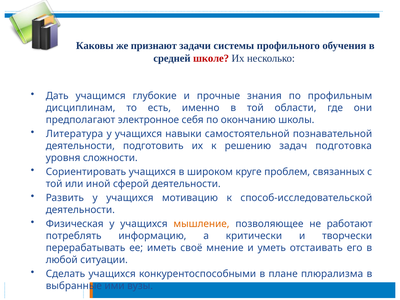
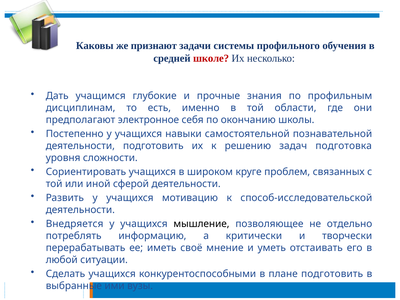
Литература: Литература -> Постепенно
Физическая: Физическая -> Внедряется
мышление colour: orange -> black
работают: работают -> отдельно
плане плюрализма: плюрализма -> подготовить
